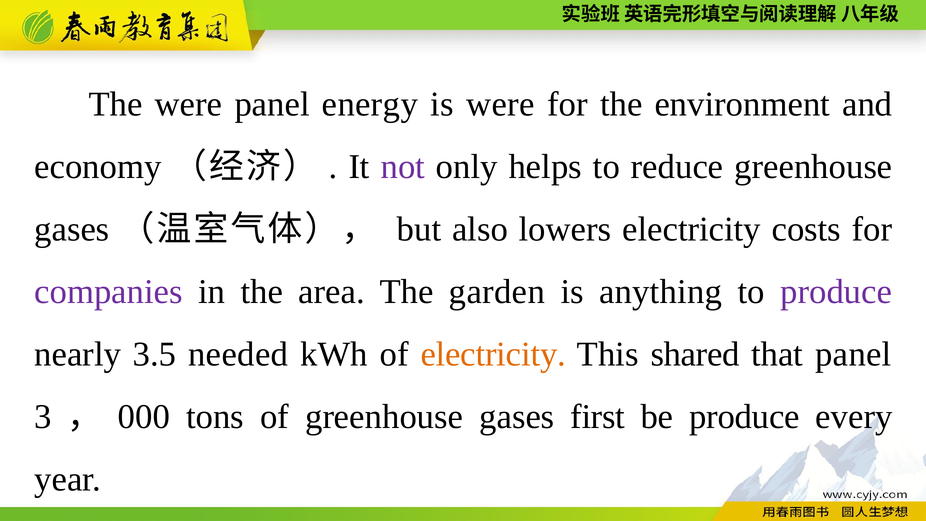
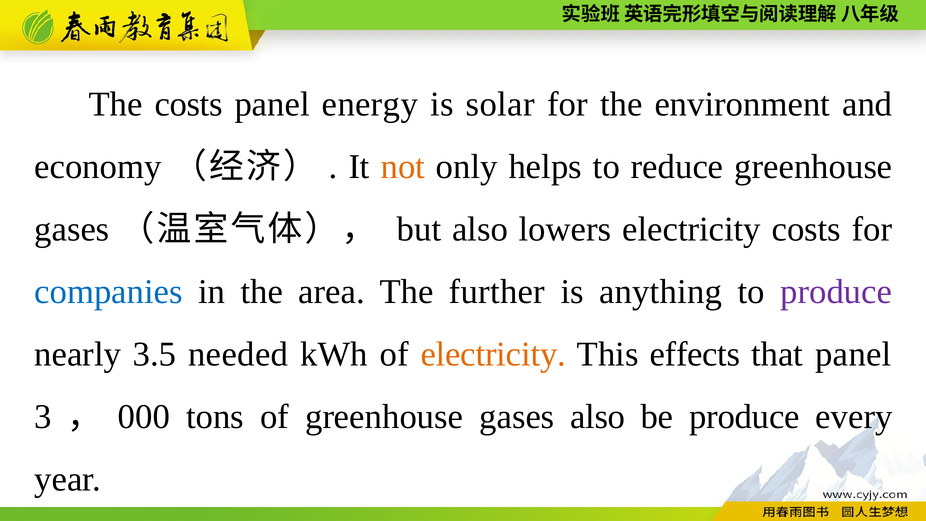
The were: were -> costs
is were: were -> solar
not colour: purple -> orange
companies colour: purple -> blue
garden: garden -> further
shared: shared -> effects
gases first: first -> also
